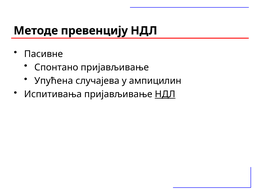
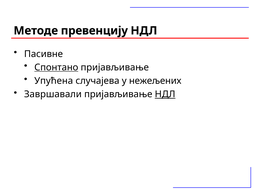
Спонтано underline: none -> present
ампицилин: ампицилин -> нежељених
Испитивања: Испитивања -> Завршавали
